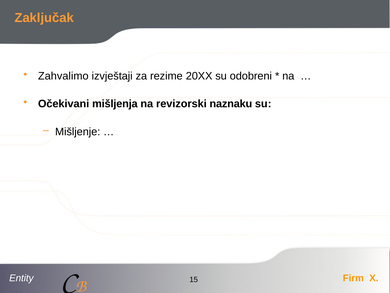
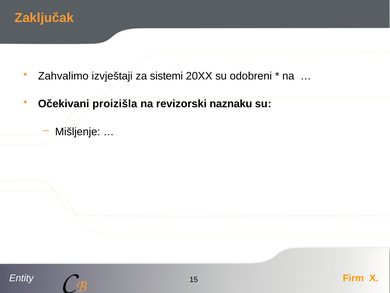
rezime: rezime -> sistemi
mišljenja: mišljenja -> proizišla
